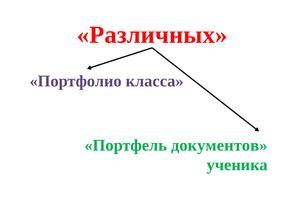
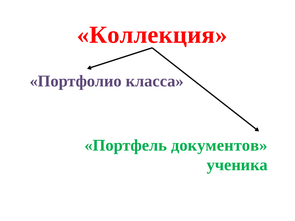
Различных: Различных -> Коллекция
